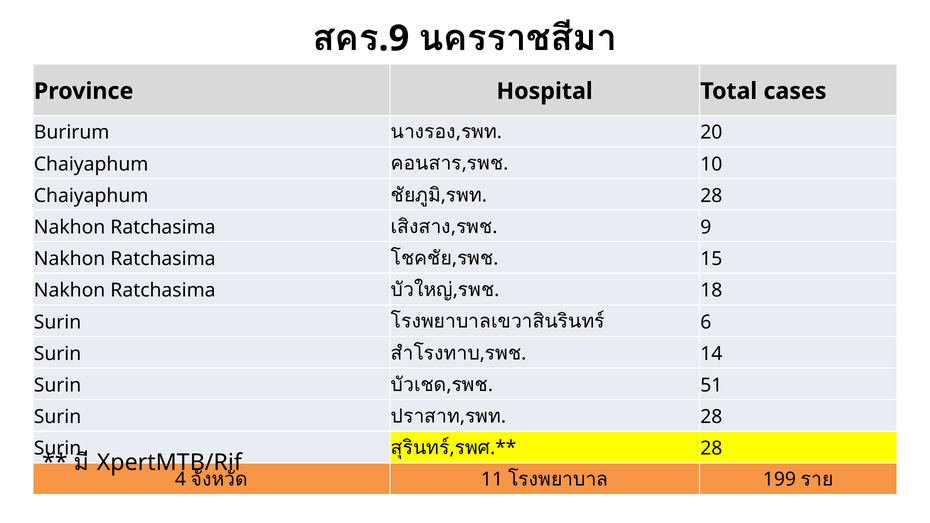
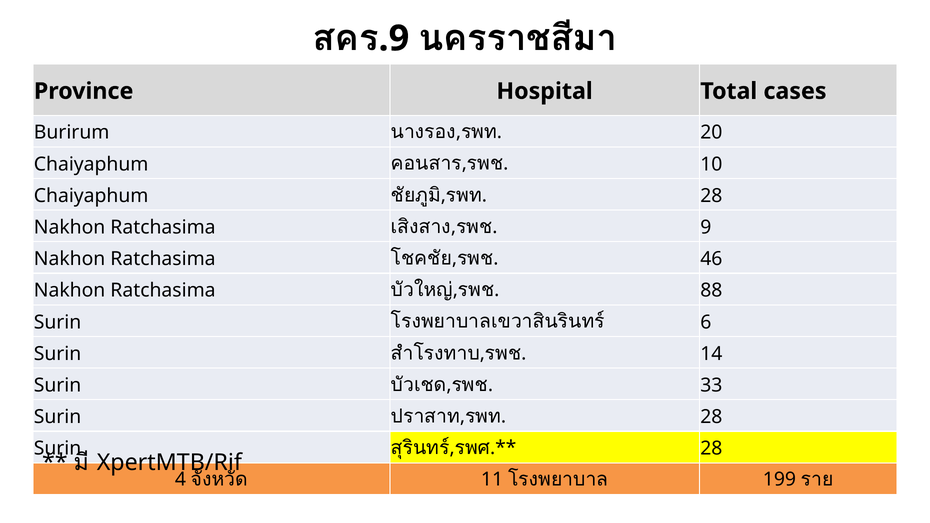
15: 15 -> 46
18: 18 -> 88
51: 51 -> 33
